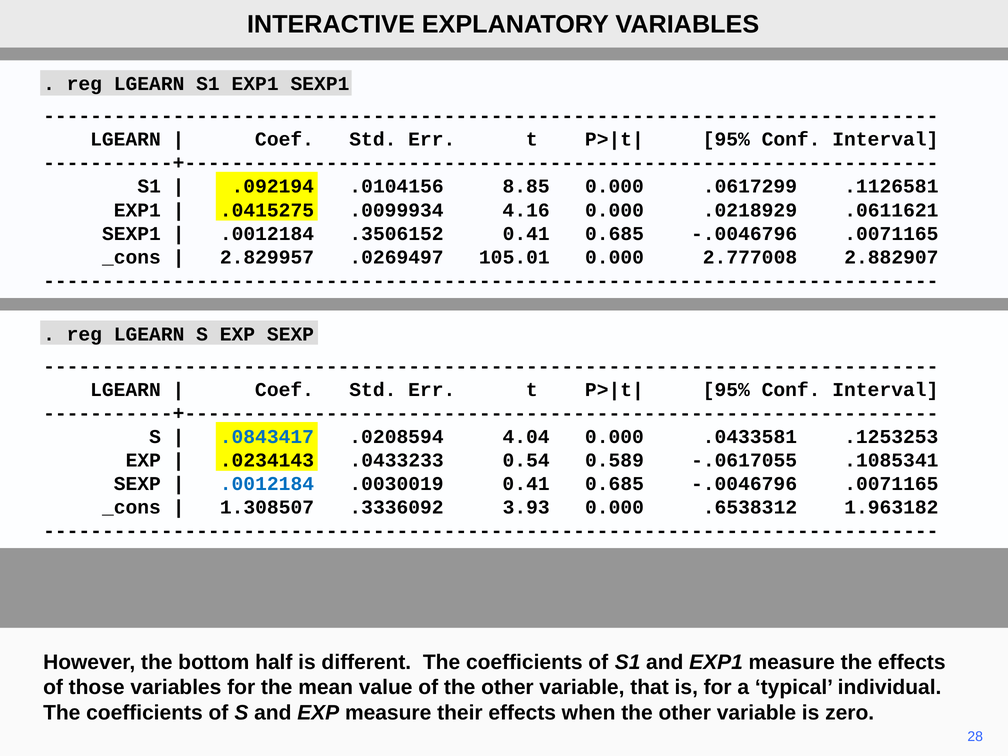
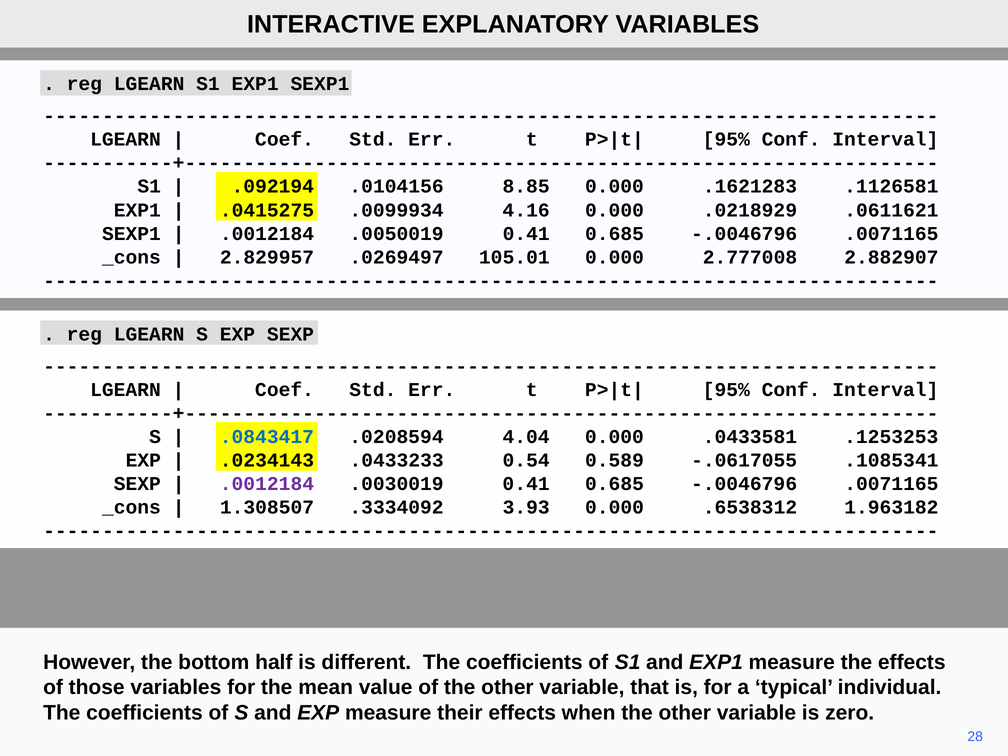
.0617299: .0617299 -> .1621283
.3506152: .3506152 -> .0050019
.0012184 at (267, 484) colour: blue -> purple
.3336092: .3336092 -> .3334092
